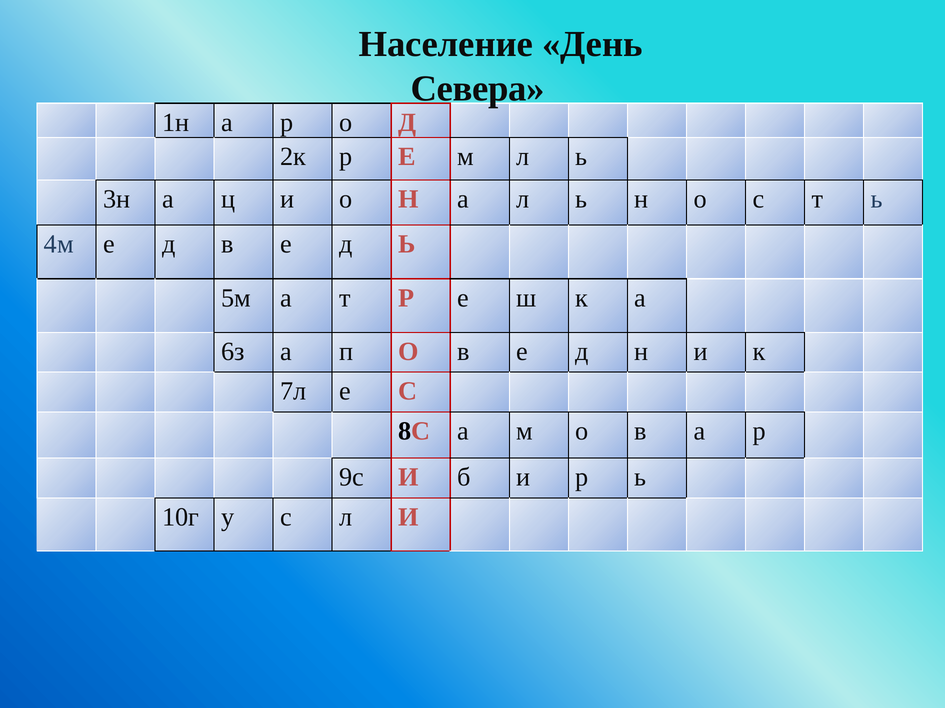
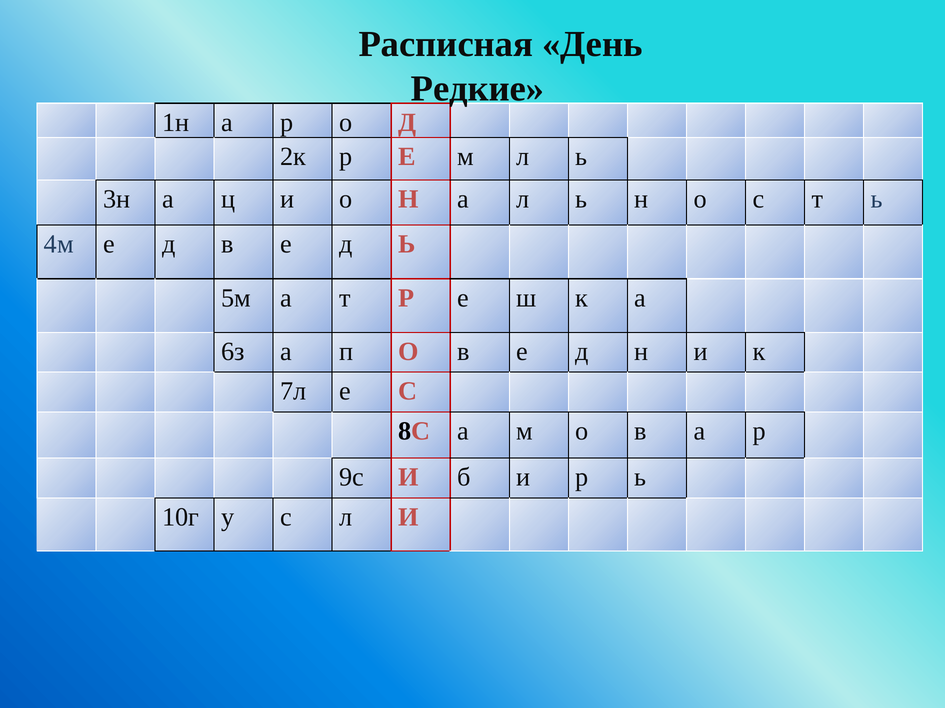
Население: Население -> Расписная
Севера: Севера -> Редкие
